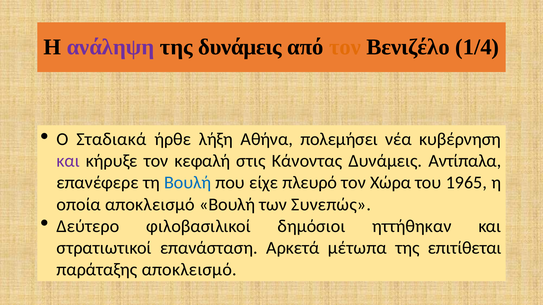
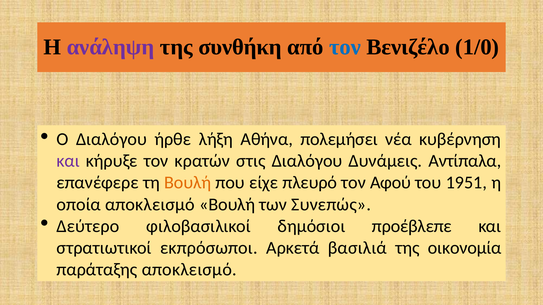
της δυνάμεις: δυνάμεις -> συνθήκη
τον at (345, 47) colour: orange -> blue
1/4: 1/4 -> 1/0
Ο Σταδιακά: Σταδιακά -> Διαλόγου
κεφαλή: κεφαλή -> κρατών
στις Κάνοντας: Κάνοντας -> Διαλόγου
Βουλή at (188, 183) colour: blue -> orange
Χώρα: Χώρα -> Αφού
1965: 1965 -> 1951
ηττήθηκαν: ηττήθηκαν -> προέβλεπε
επανάσταση: επανάσταση -> εκπρόσωποι
μέτωπα: μέτωπα -> βασιλιά
επιτίθεται: επιτίθεται -> οικονομία
